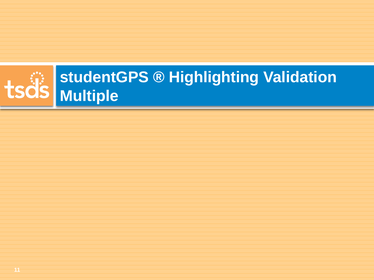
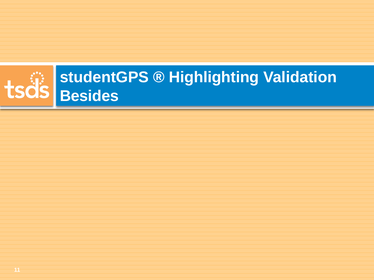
Multiple: Multiple -> Besides
